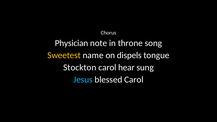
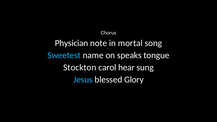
throne: throne -> mortal
Sweetest colour: yellow -> light blue
dispels: dispels -> speaks
blessed Carol: Carol -> Glory
